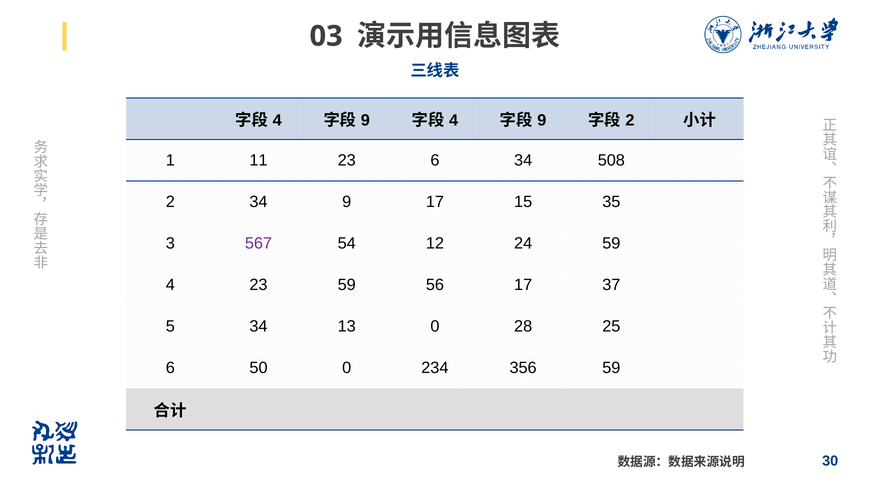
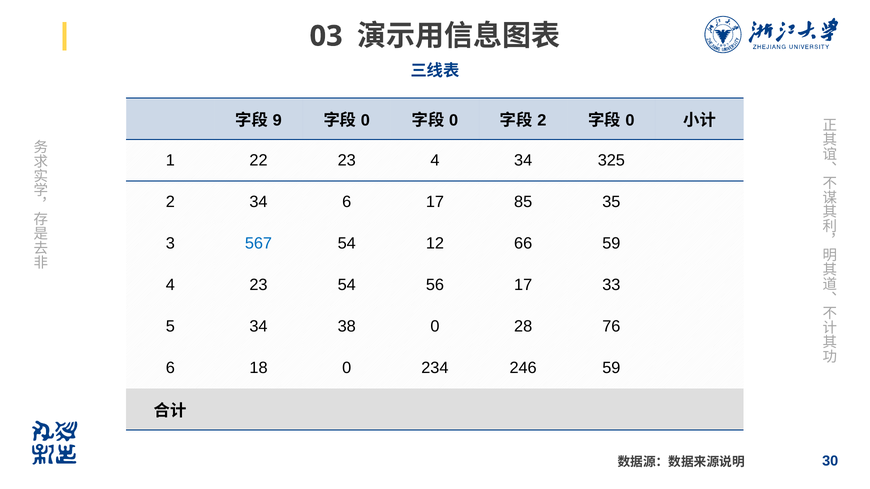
4 at (277, 121): 4 -> 9
9 at (365, 121): 9 -> 0
4 at (454, 121): 4 -> 0
9 at (542, 121): 9 -> 2
2 at (630, 121): 2 -> 0
11: 11 -> 22
23 6: 6 -> 4
508: 508 -> 325
34 9: 9 -> 6
15: 15 -> 85
567 colour: purple -> blue
24: 24 -> 66
23 59: 59 -> 54
37: 37 -> 33
13: 13 -> 38
25: 25 -> 76
50: 50 -> 18
356: 356 -> 246
